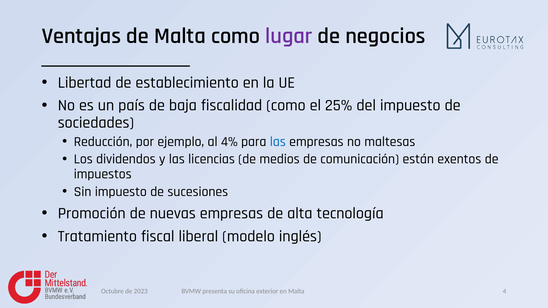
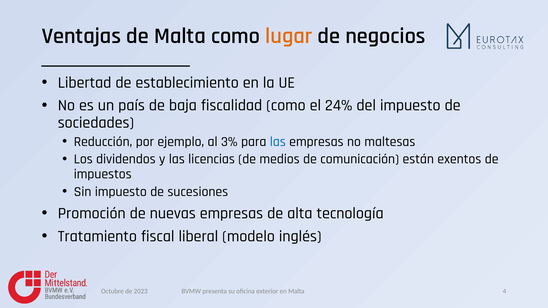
lugar colour: purple -> orange
25%: 25% -> 24%
4%: 4% -> 3%
